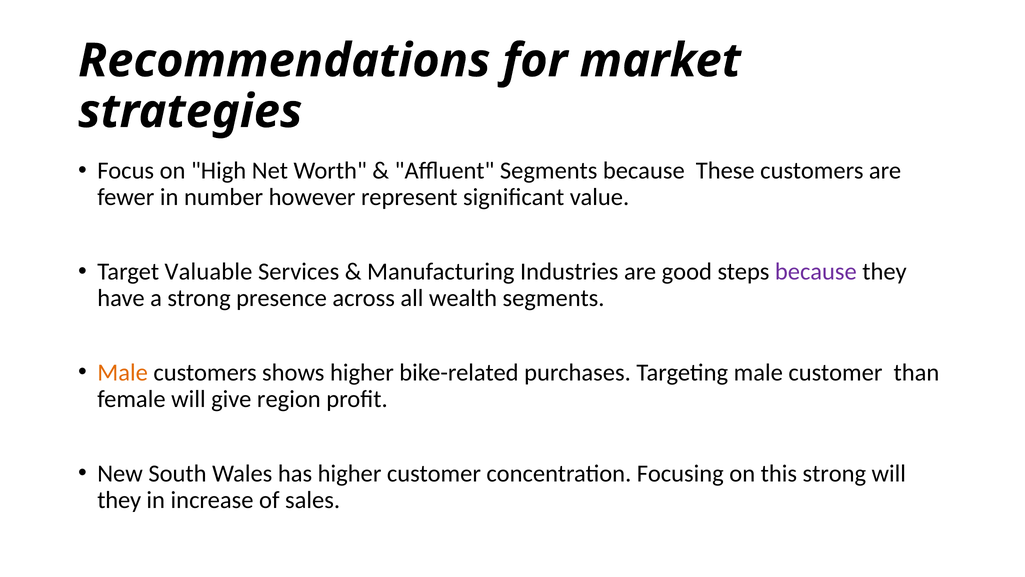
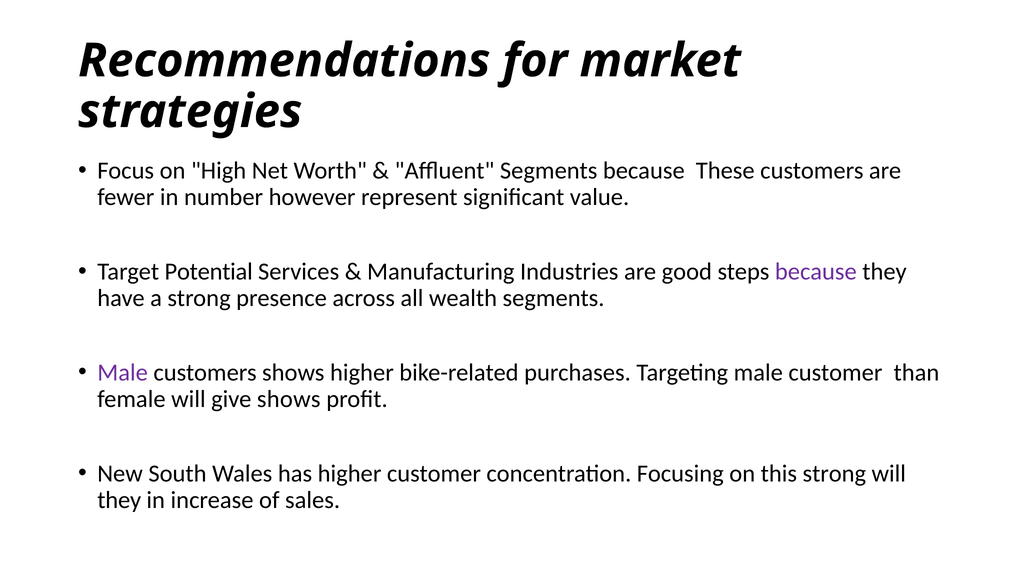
Valuable: Valuable -> Potential
Male at (123, 372) colour: orange -> purple
give region: region -> shows
